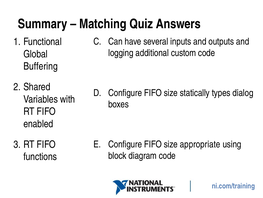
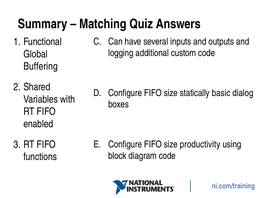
types: types -> basic
appropriate: appropriate -> productivity
